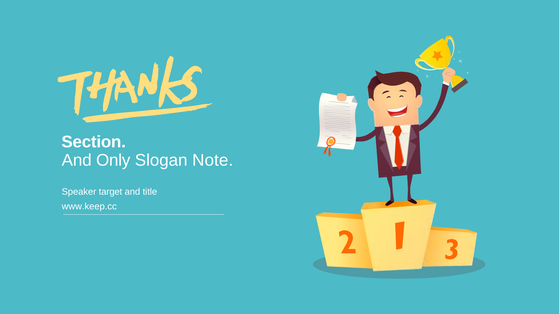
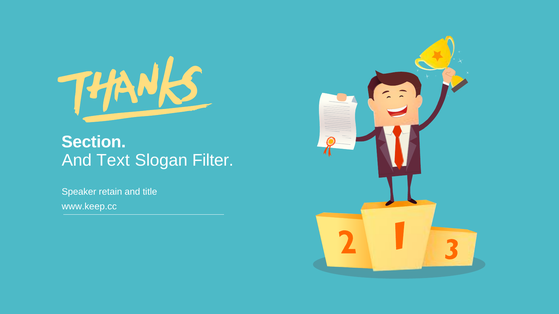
Only: Only -> Text
Note: Note -> Filter
target: target -> retain
